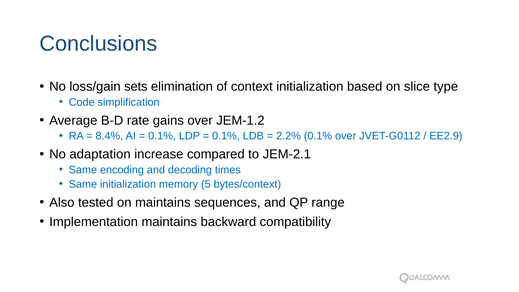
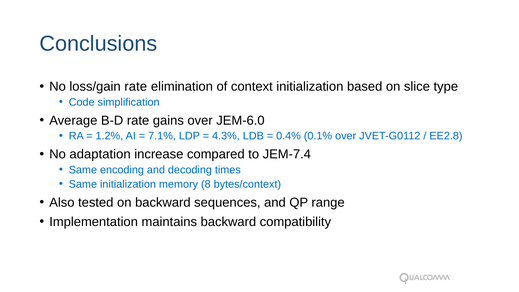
loss/gain sets: sets -> rate
JEM-1.2: JEM-1.2 -> JEM-6.0
8.4%: 8.4% -> 1.2%
0.1% at (162, 136): 0.1% -> 7.1%
0.1% at (226, 136): 0.1% -> 4.3%
2.2%: 2.2% -> 0.4%
EE2.9: EE2.9 -> EE2.8
JEM-2.1: JEM-2.1 -> JEM-7.4
5: 5 -> 8
on maintains: maintains -> backward
